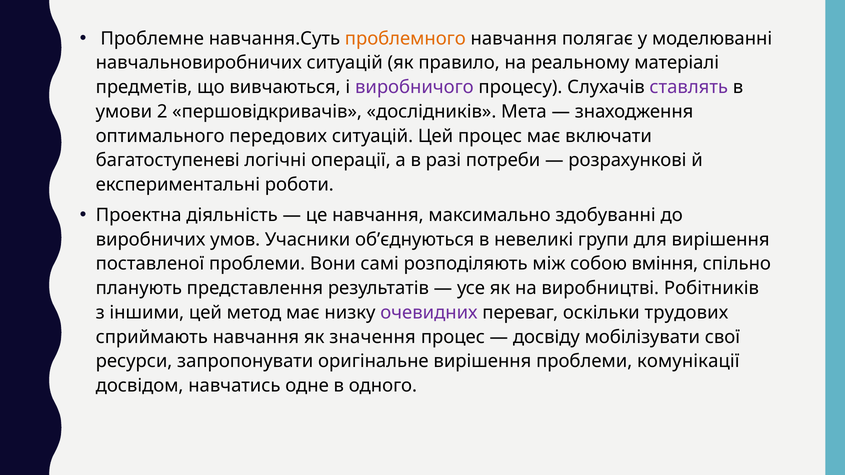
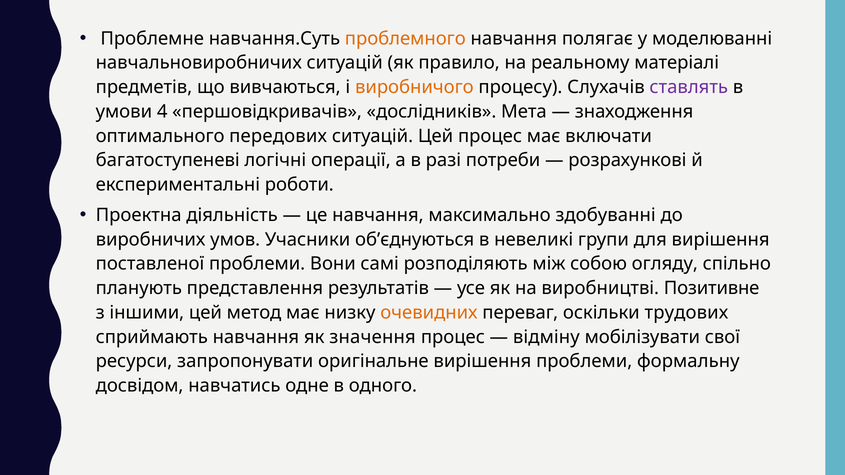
виробничого colour: purple -> orange
2: 2 -> 4
вміння: вміння -> огляду
Робітників: Робітників -> Позитивне
очевидних colour: purple -> orange
досвіду: досвіду -> відміну
комунікації: комунікації -> формальну
